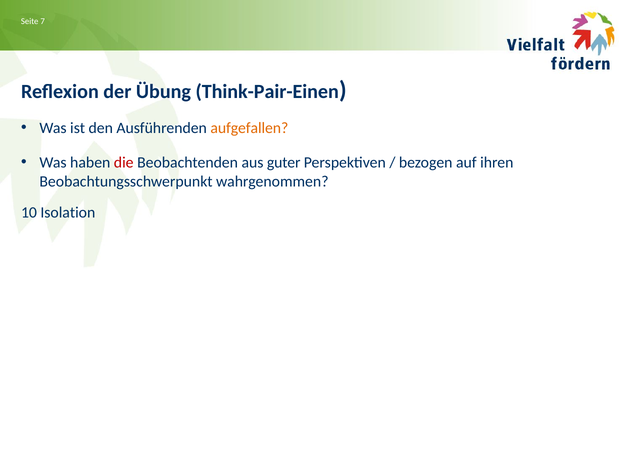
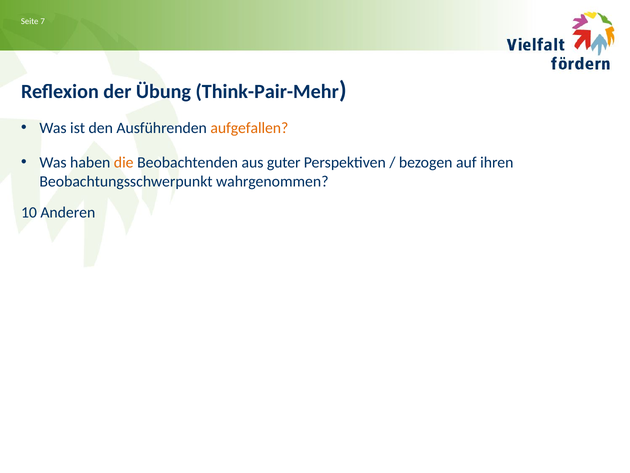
Think-Pair-Einen: Think-Pair-Einen -> Think-Pair-Mehr
die colour: red -> orange
Isolation: Isolation -> Anderen
